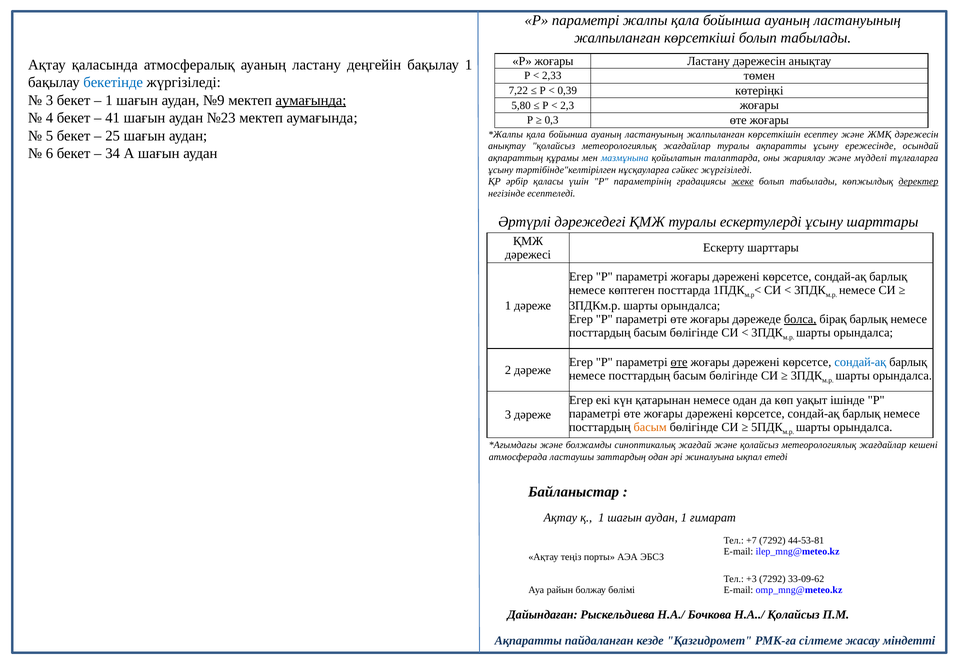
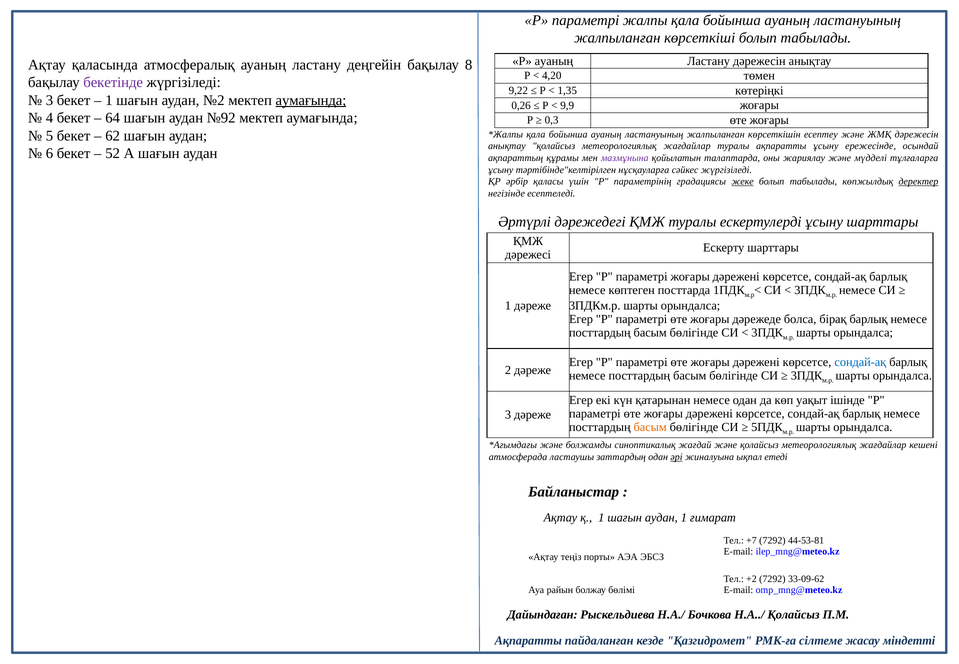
Р жоғары: жоғары -> ауаның
бақылау 1: 1 -> 8
2,33: 2,33 -> 4,20
бекетінде colour: blue -> purple
7,22: 7,22 -> 9,22
0,39: 0,39 -> 1,35
№9: №9 -> №2
5,80: 5,80 -> 0,26
2,3: 2,3 -> 9,9
41: 41 -> 64
№23: №23 -> №92
25: 25 -> 62
34: 34 -> 52
мазмұнына colour: blue -> purple
болса underline: present -> none
өте at (679, 362) underline: present -> none
әрі underline: none -> present
+3: +3 -> +2
